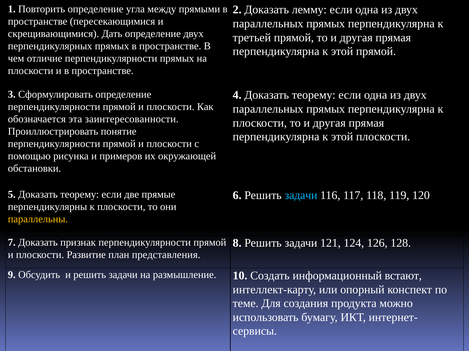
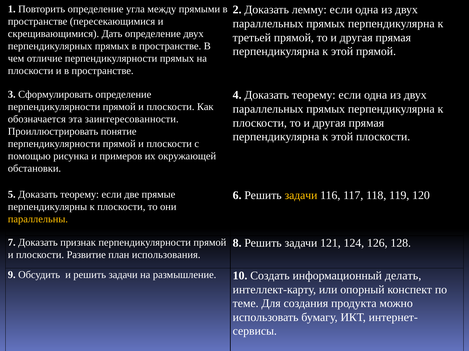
задачи at (301, 196) colour: light blue -> yellow
представления: представления -> использования
встают: встают -> делать
